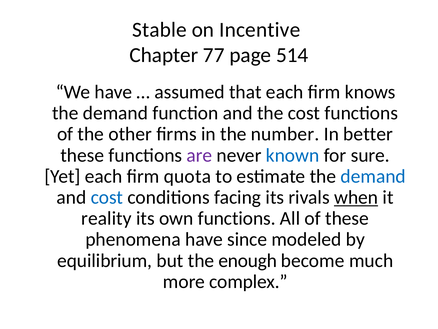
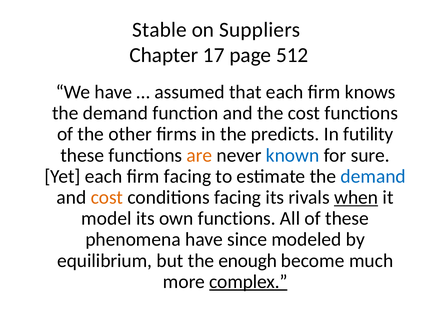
Incentive: Incentive -> Suppliers
77: 77 -> 17
514: 514 -> 512
number: number -> predicts
better: better -> futility
are colour: purple -> orange
firm quota: quota -> facing
cost at (107, 197) colour: blue -> orange
reality: reality -> model
complex underline: none -> present
